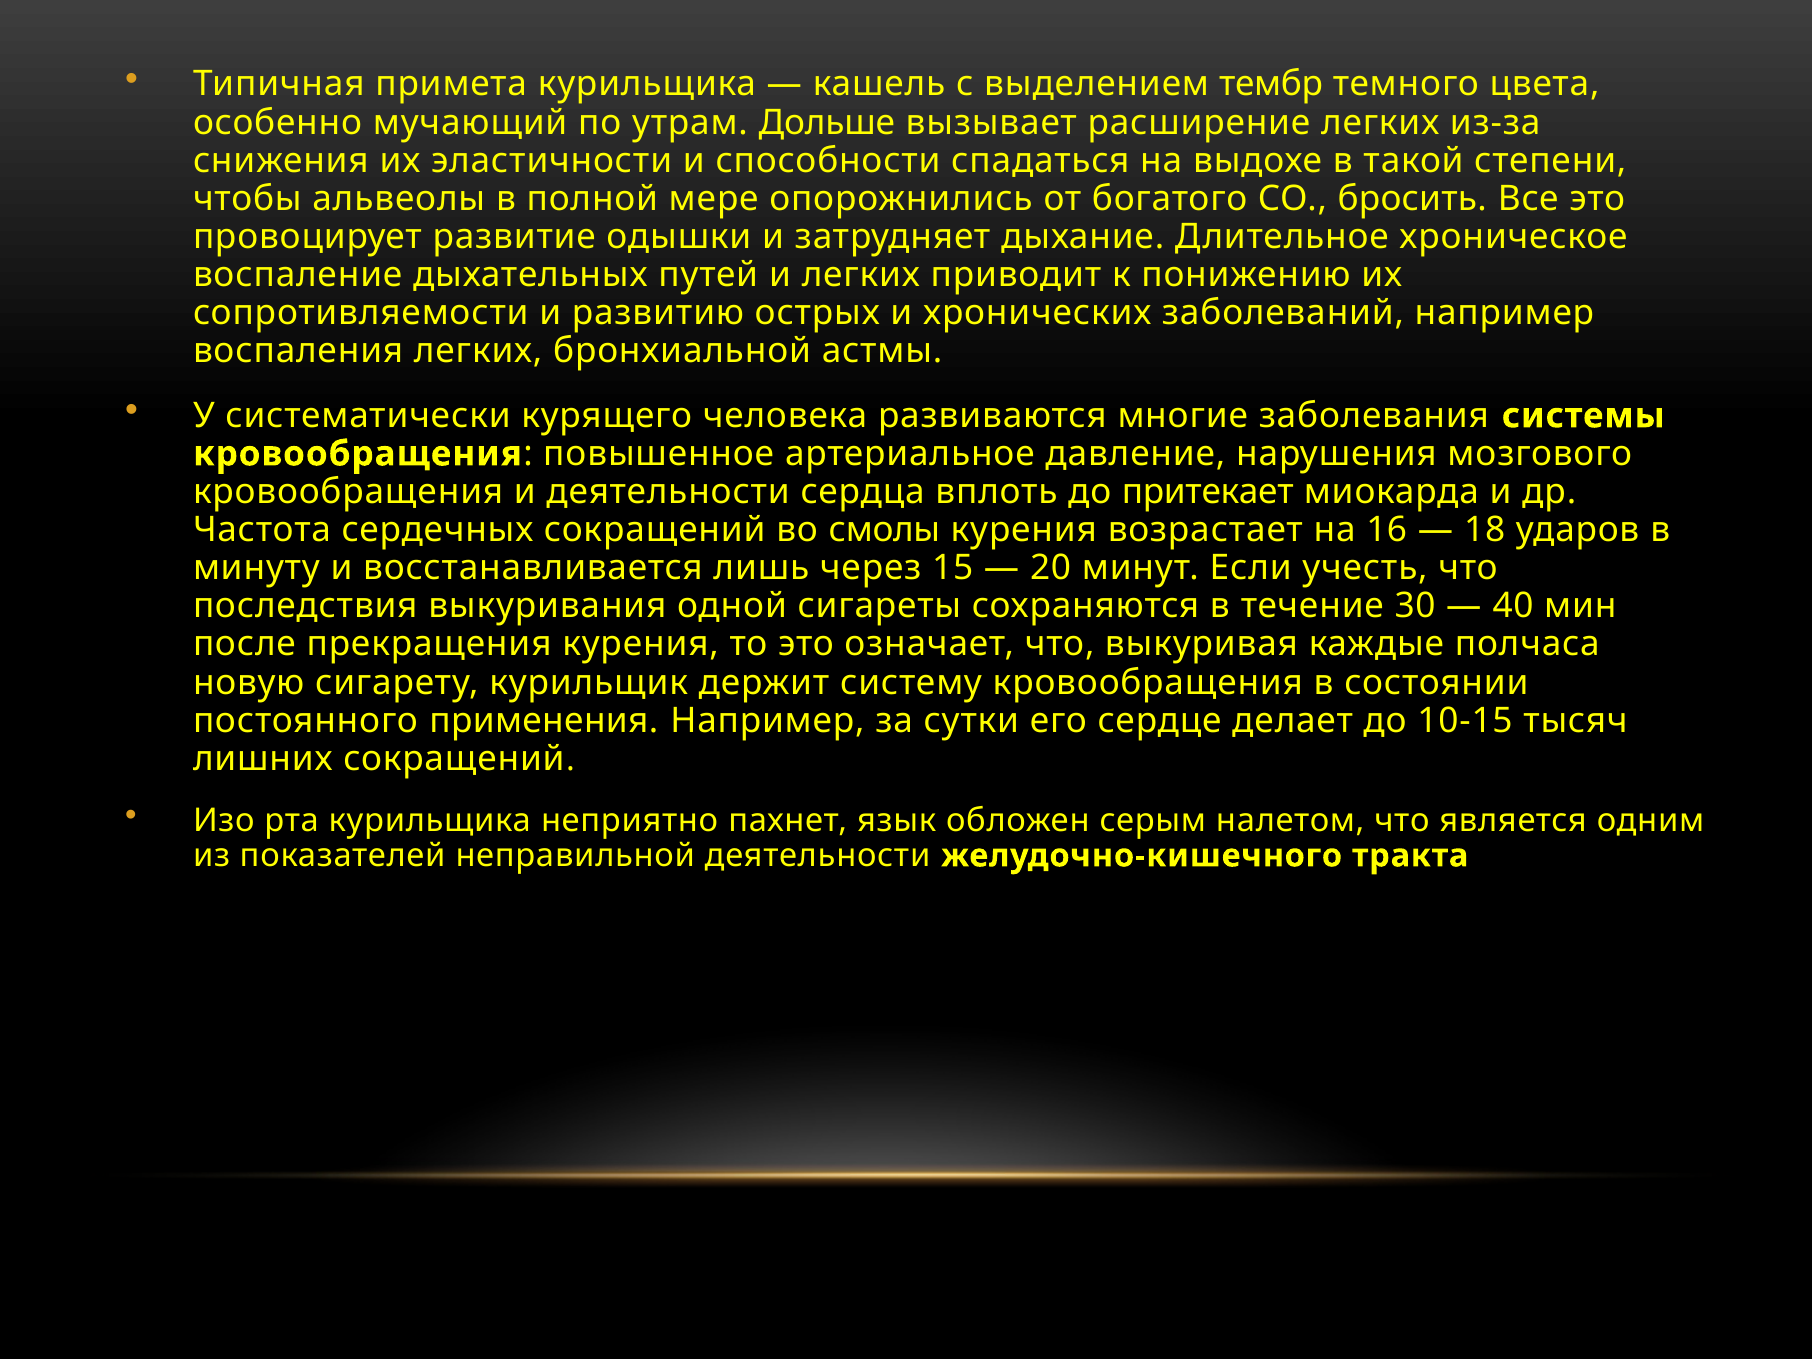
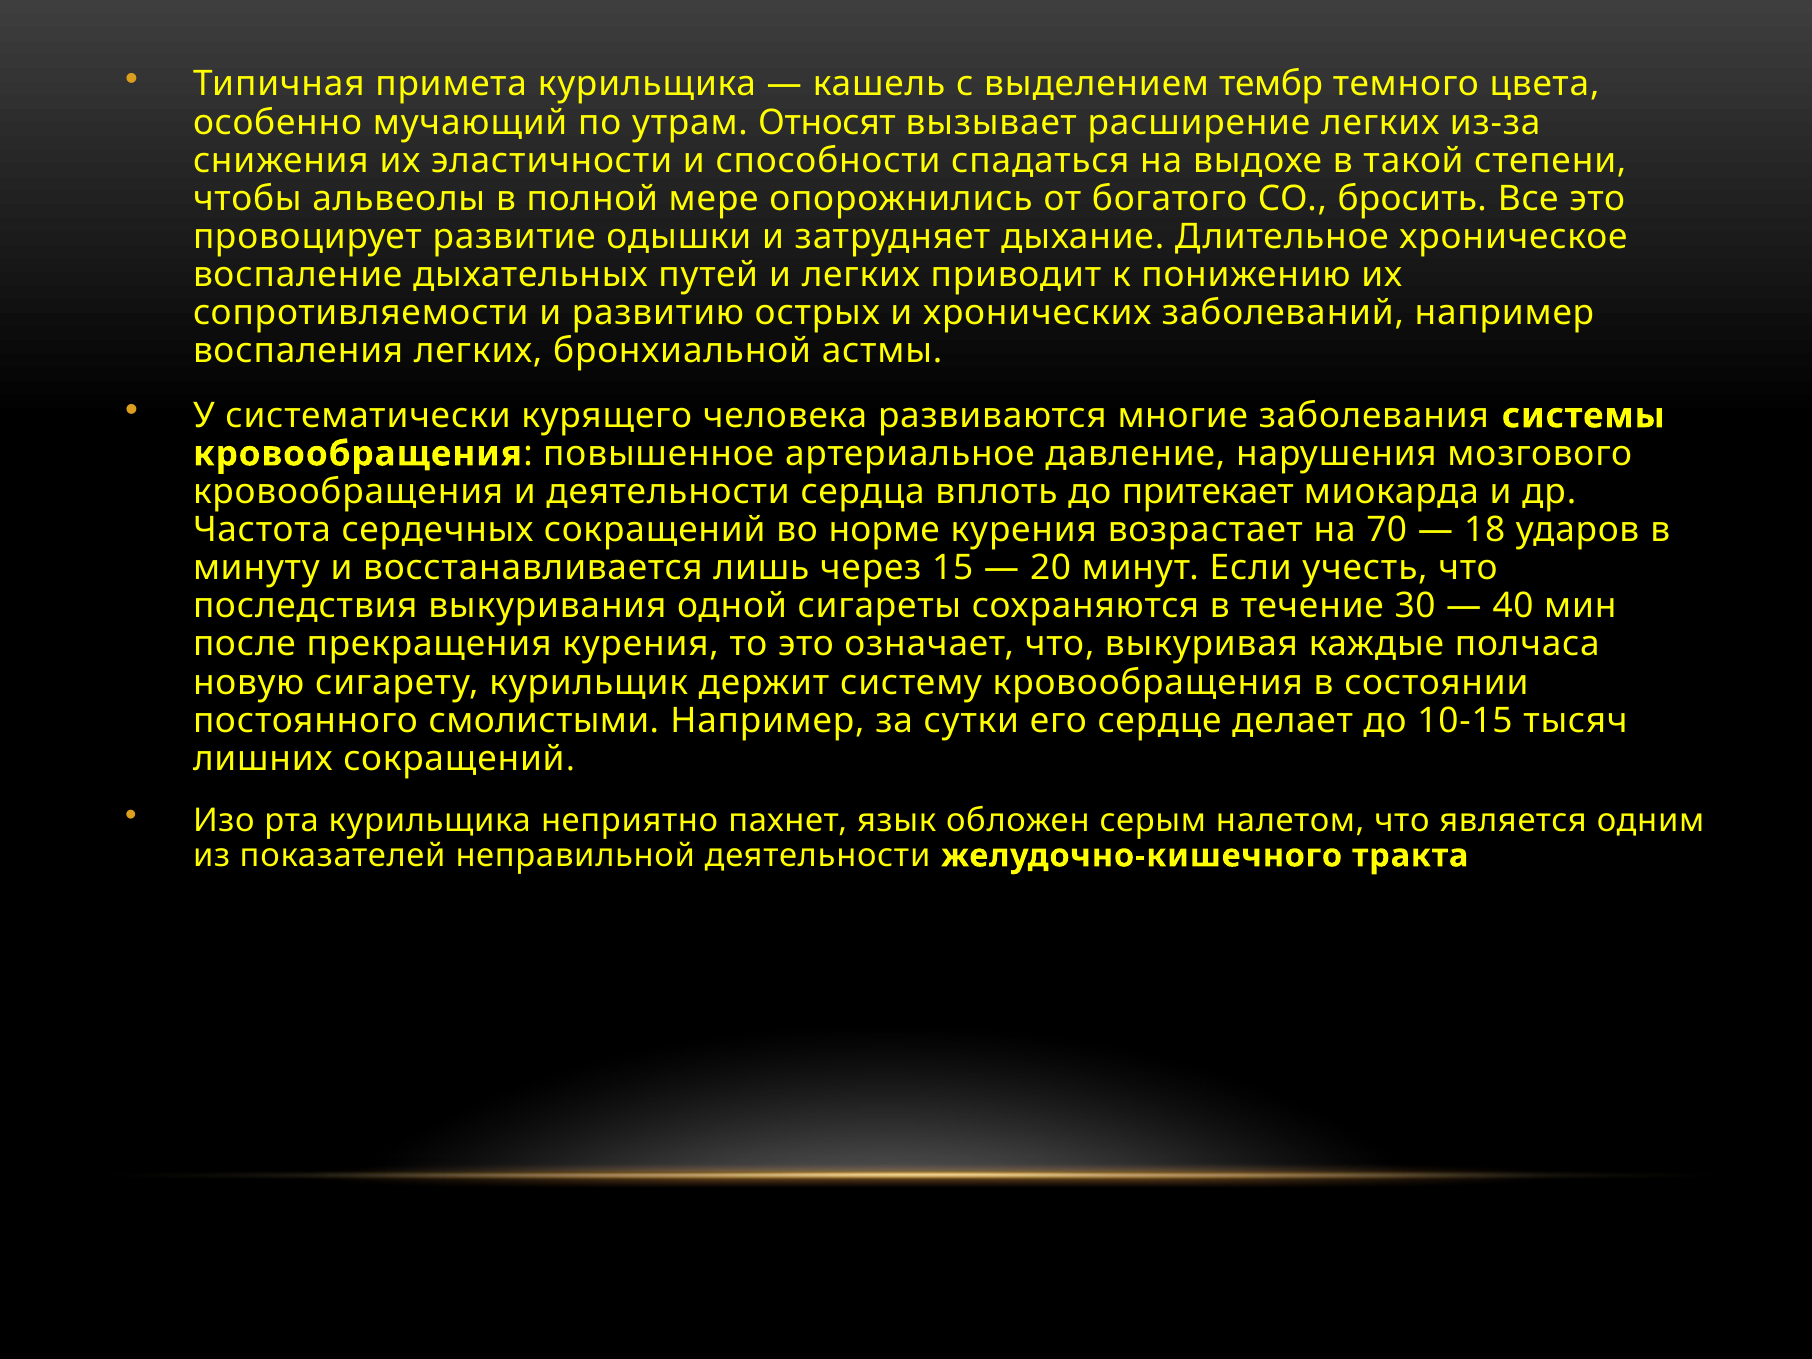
Дольше: Дольше -> Относят
смолы: смолы -> норме
16: 16 -> 70
применения: применения -> смолистыми
